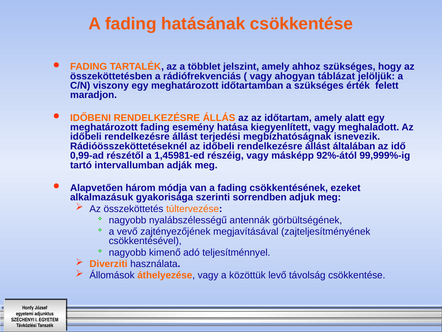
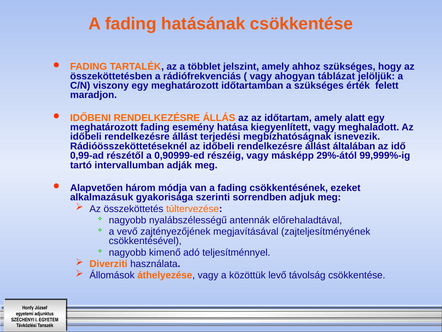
1,45981-ed: 1,45981-ed -> 0,90999-ed
92%-ától: 92%-ától -> 29%-ától
görbültségének: görbültségének -> előrehaladtával
